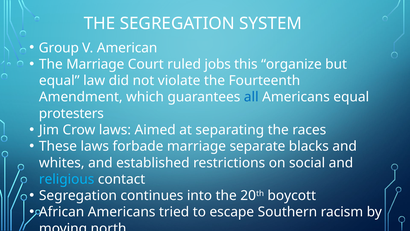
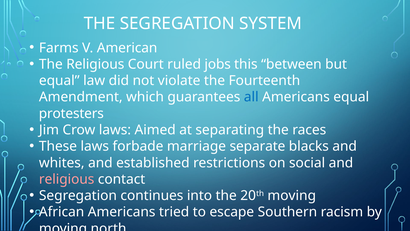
Group: Group -> Farms
The Marriage: Marriage -> Religious
organize: organize -> between
religious at (67, 179) colour: light blue -> pink
20th boycott: boycott -> moving
